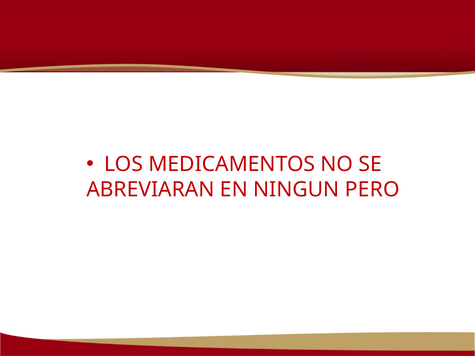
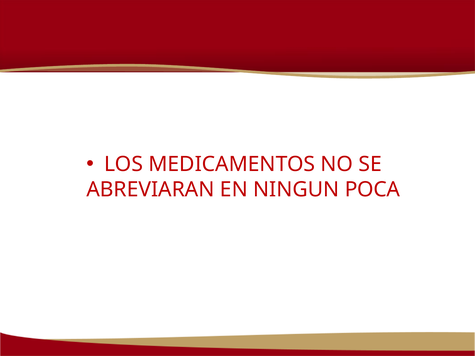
PERO: PERO -> POCA
